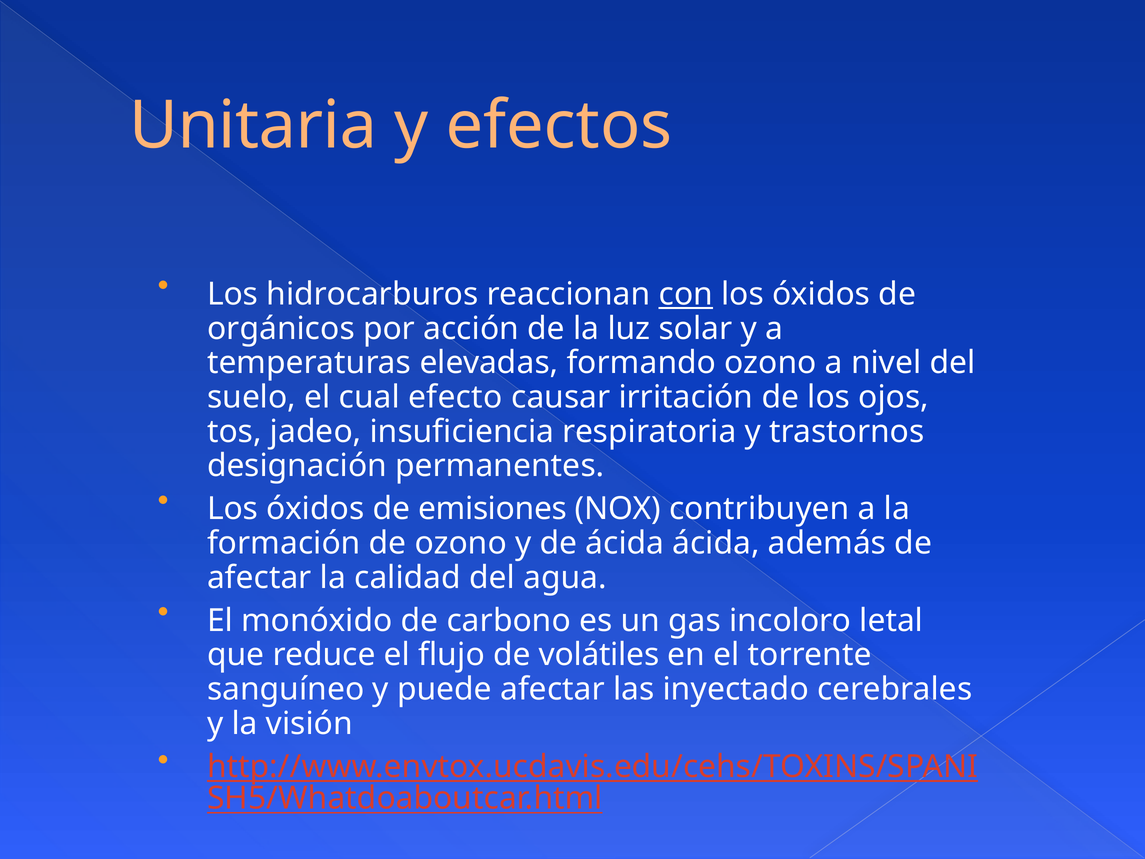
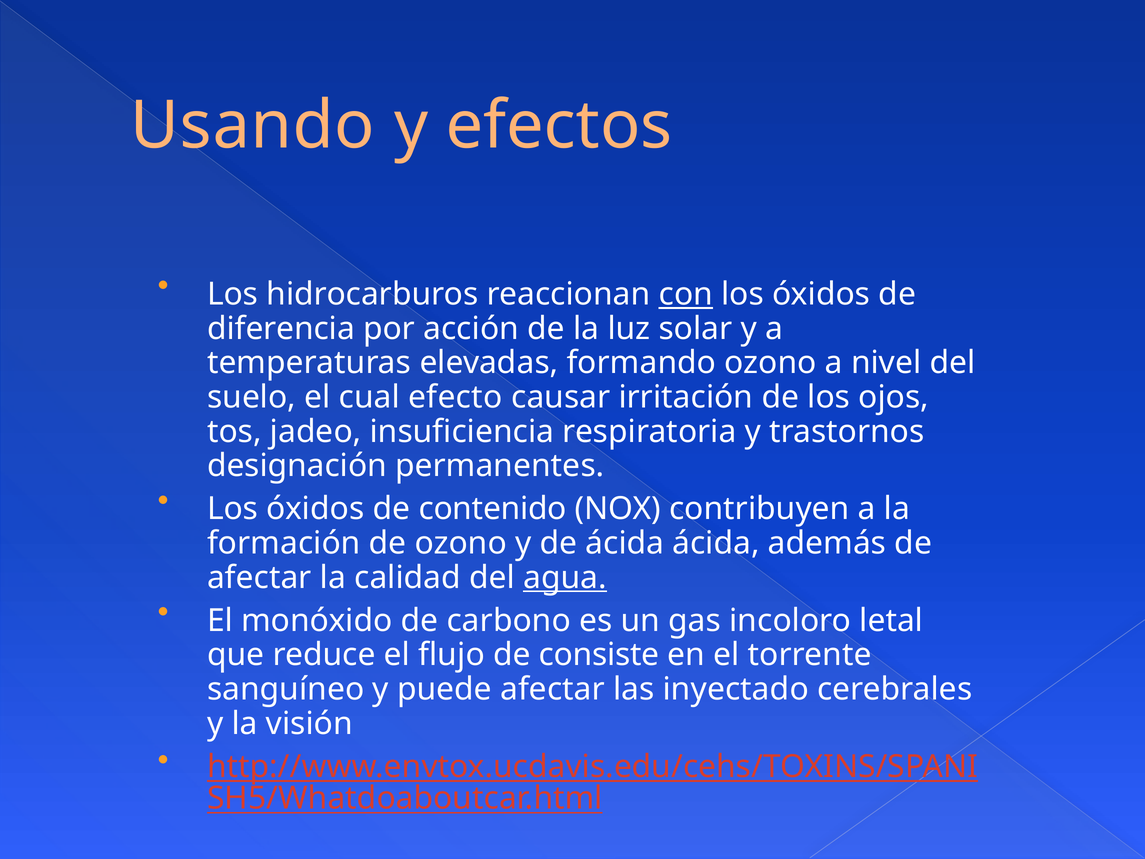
Unitaria: Unitaria -> Usando
orgánicos: orgánicos -> diferencia
emisiones: emisiones -> contenido
agua underline: none -> present
volátiles: volátiles -> consiste
